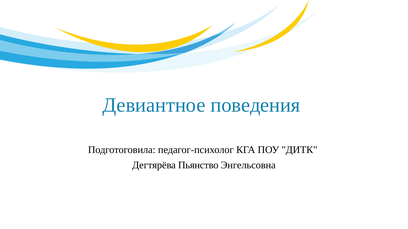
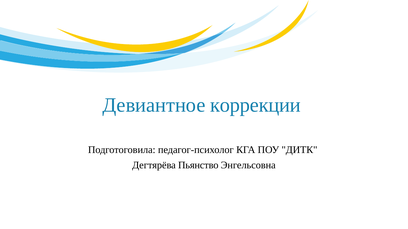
поведения: поведения -> коррекции
